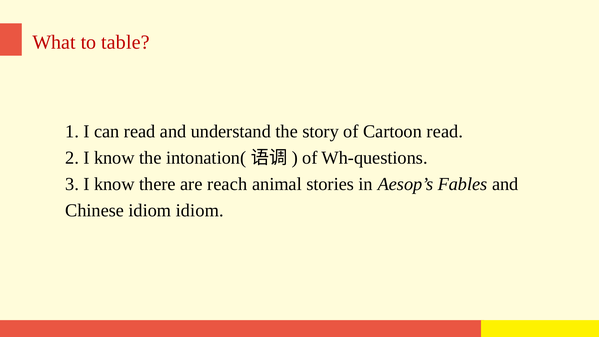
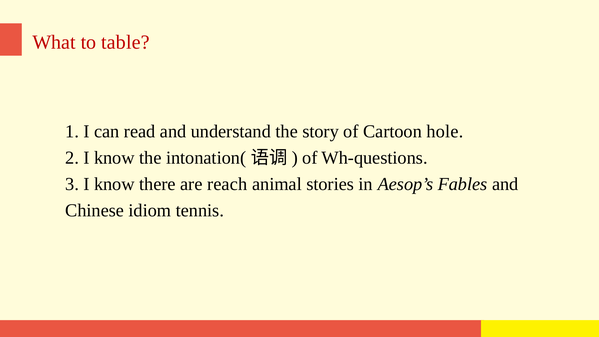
Cartoon read: read -> hole
idiom idiom: idiom -> tennis
